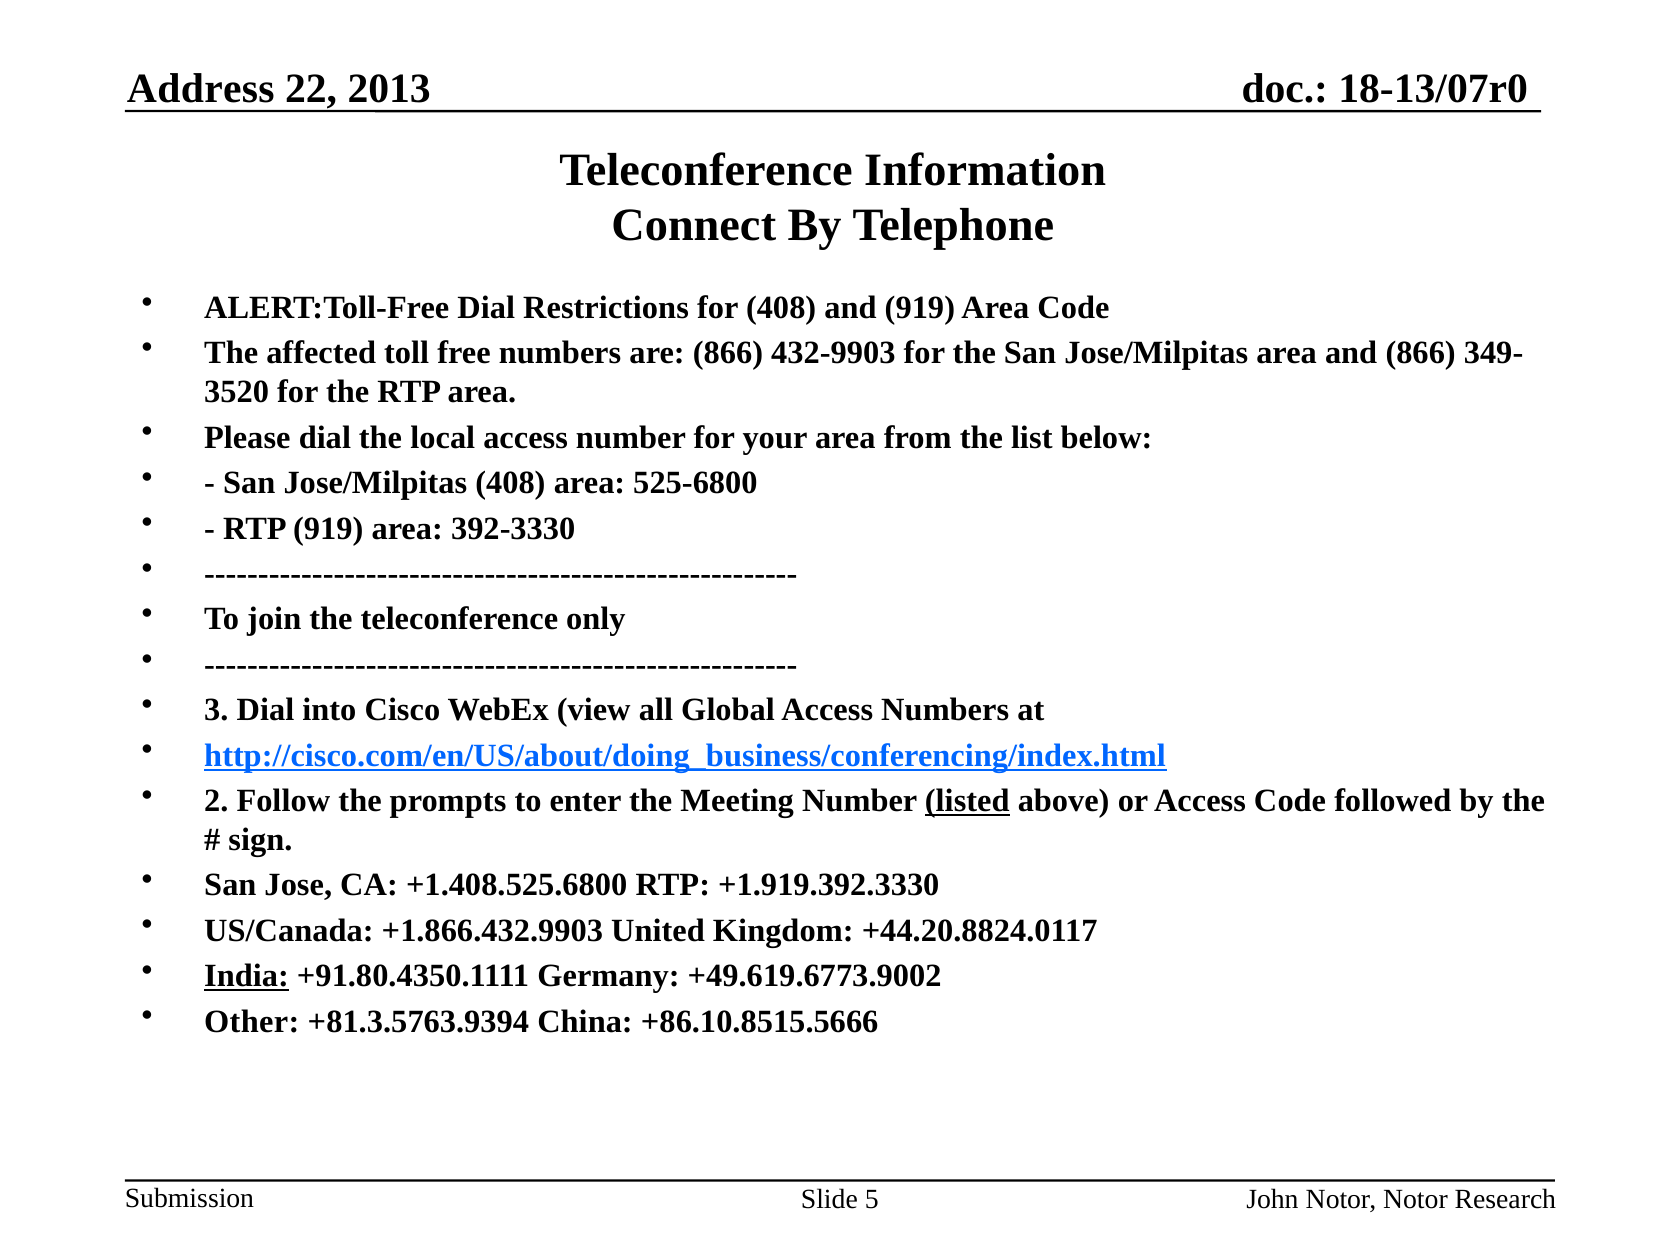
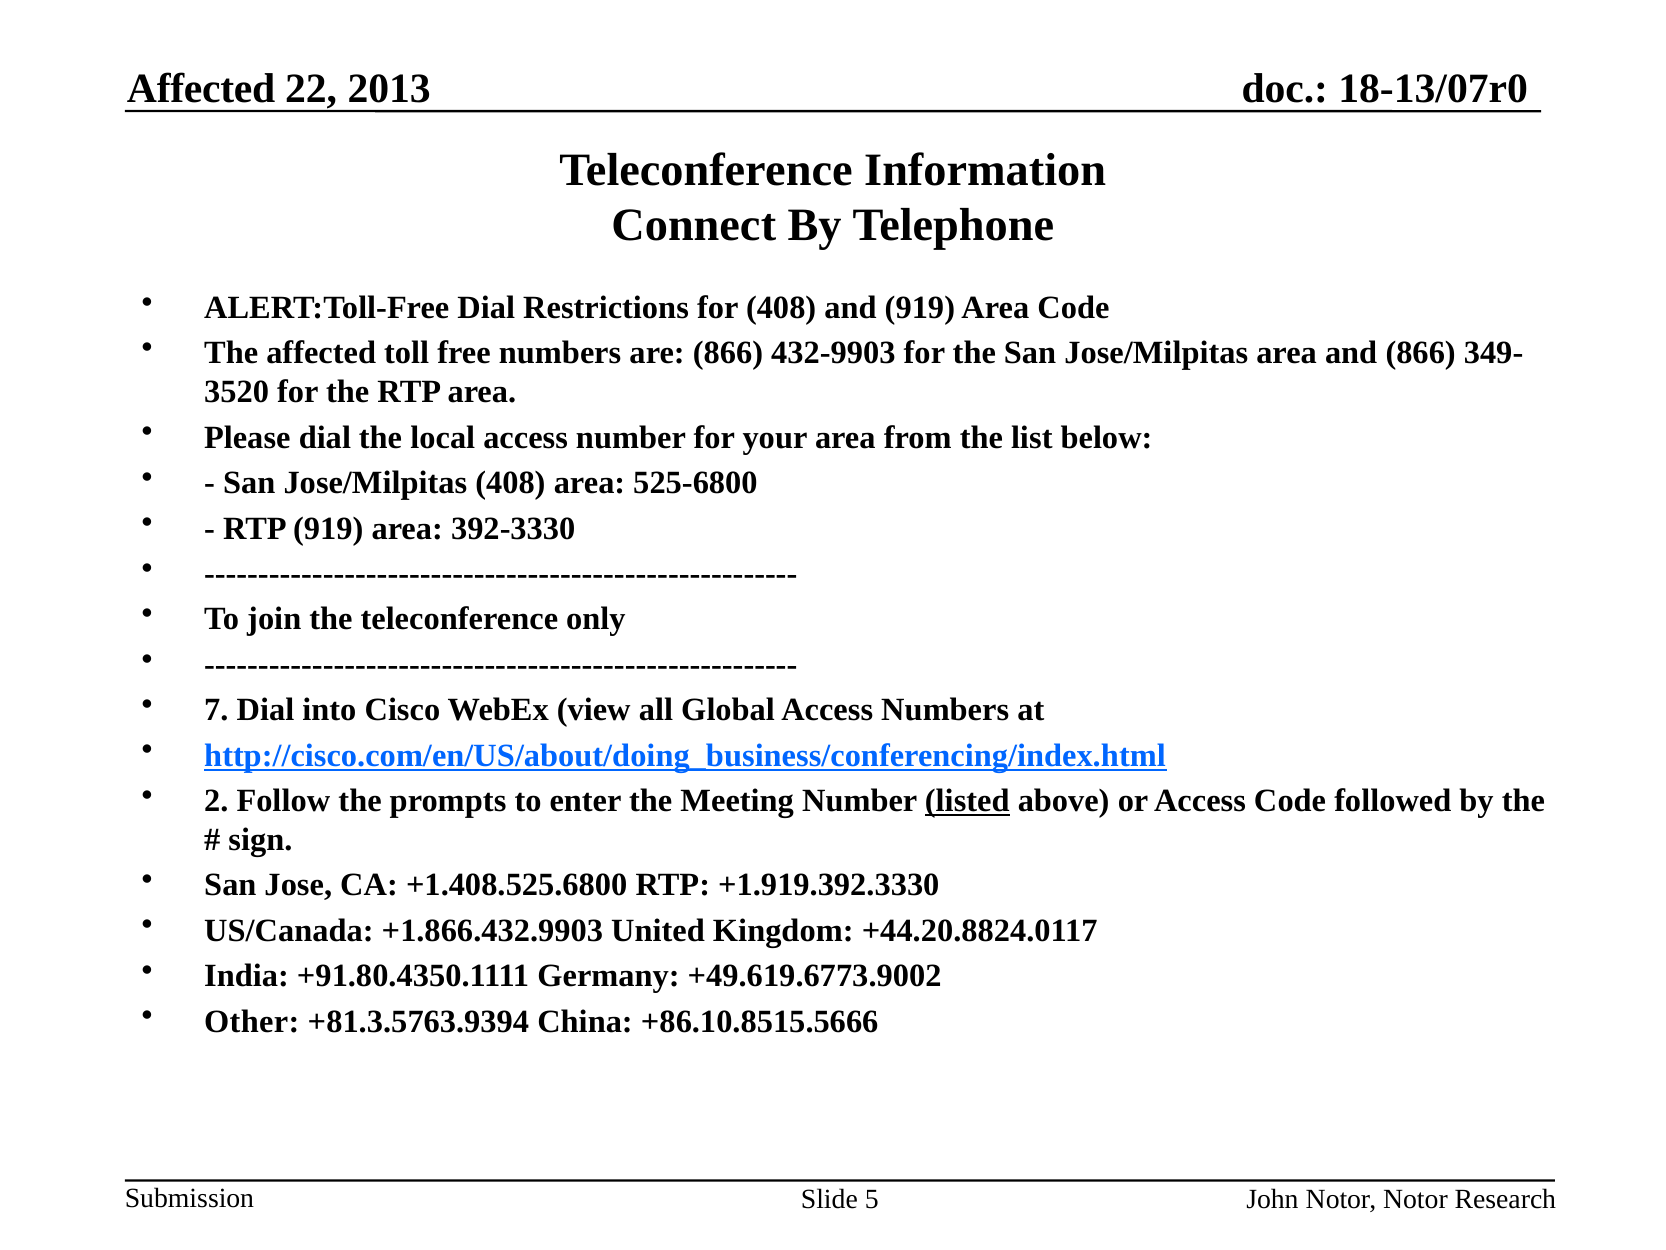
Address at (201, 89): Address -> Affected
3: 3 -> 7
India underline: present -> none
